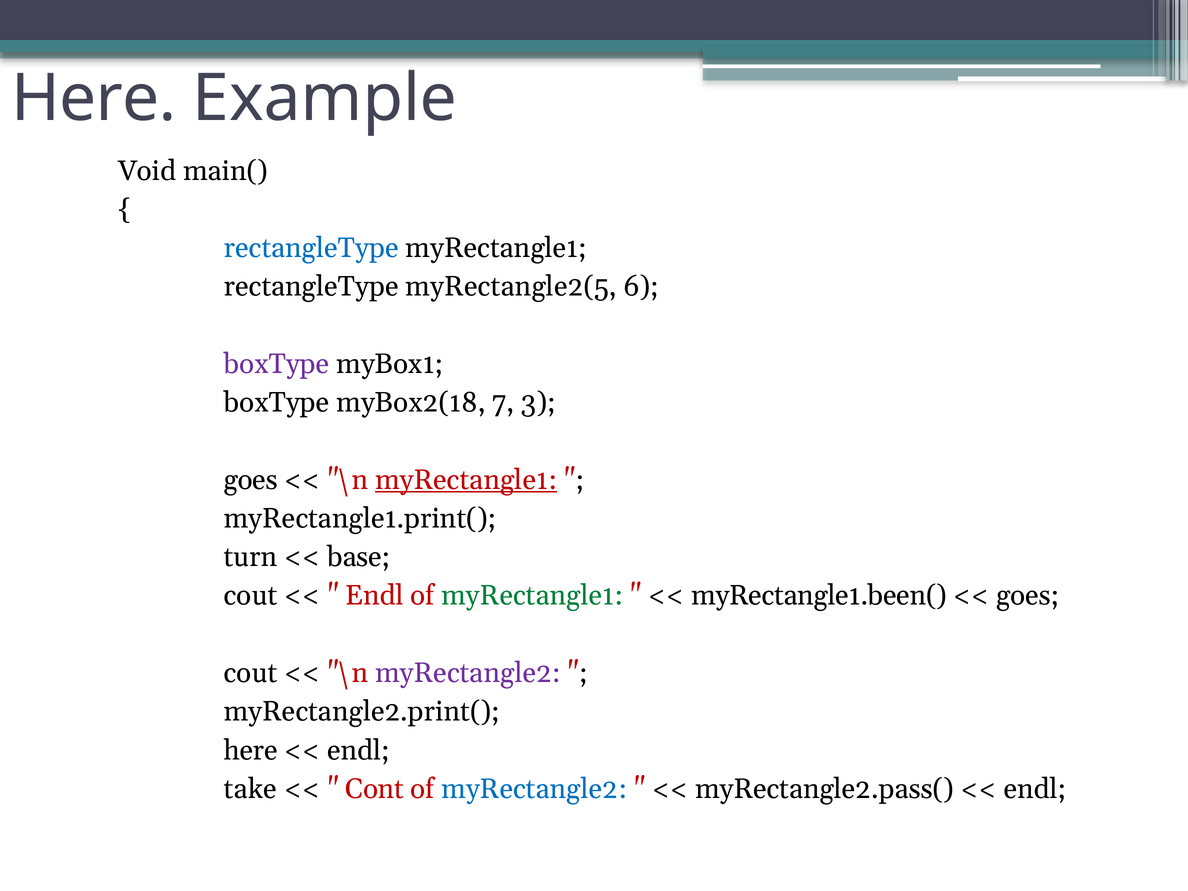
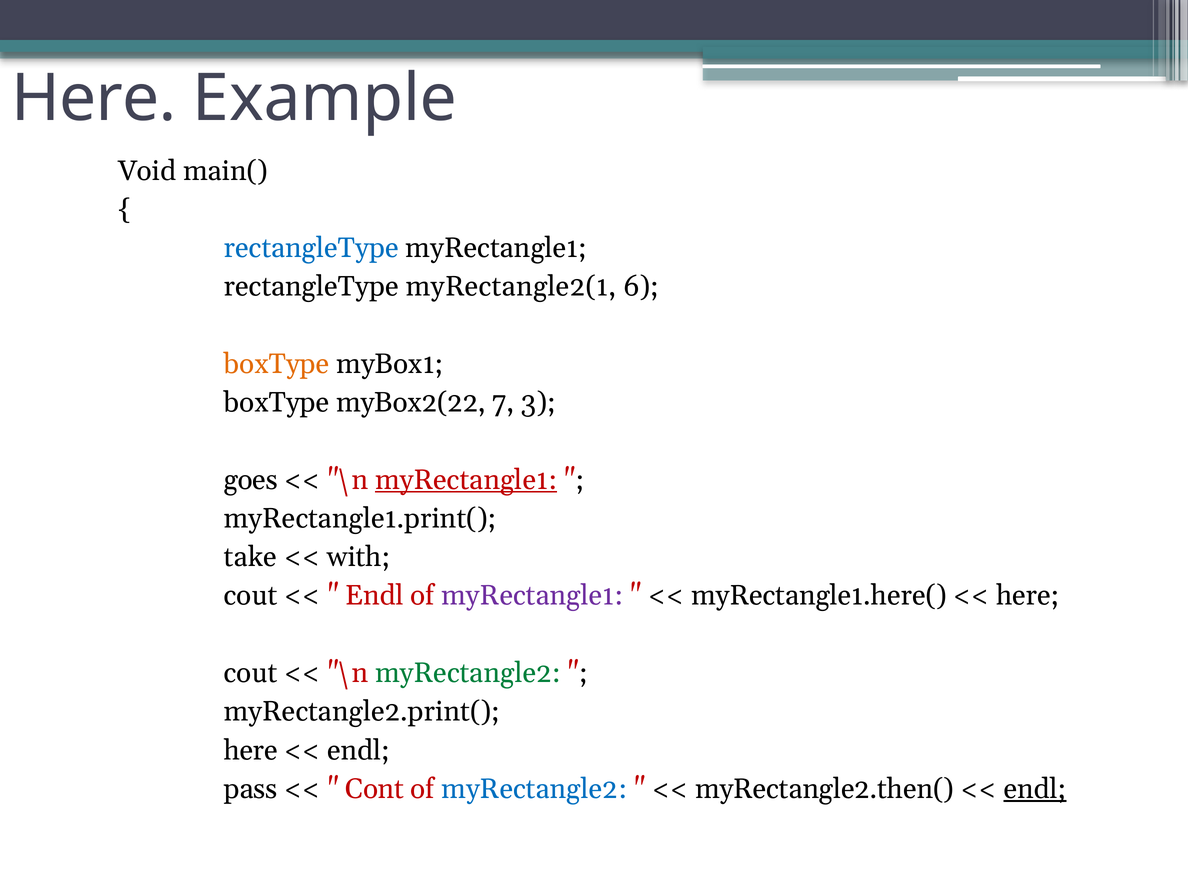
myRectangle2(5: myRectangle2(5 -> myRectangle2(1
boxType at (277, 364) colour: purple -> orange
myBox2(18: myBox2(18 -> myBox2(22
turn: turn -> take
base: base -> with
myRectangle1 at (532, 596) colour: green -> purple
myRectangle1.been(: myRectangle1.been( -> myRectangle1.here(
goes at (1028, 596): goes -> here
myRectangle2 at (468, 673) colour: purple -> green
take: take -> pass
myRectangle2.pass(: myRectangle2.pass( -> myRectangle2.then(
endl at (1035, 789) underline: none -> present
